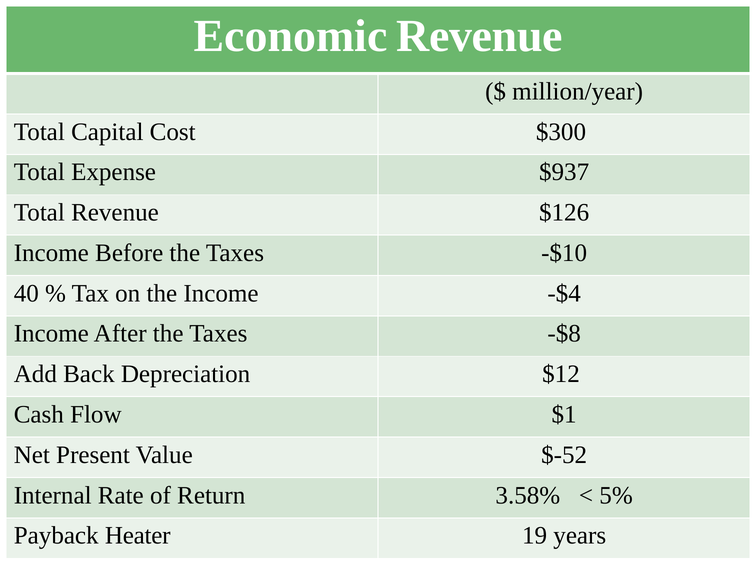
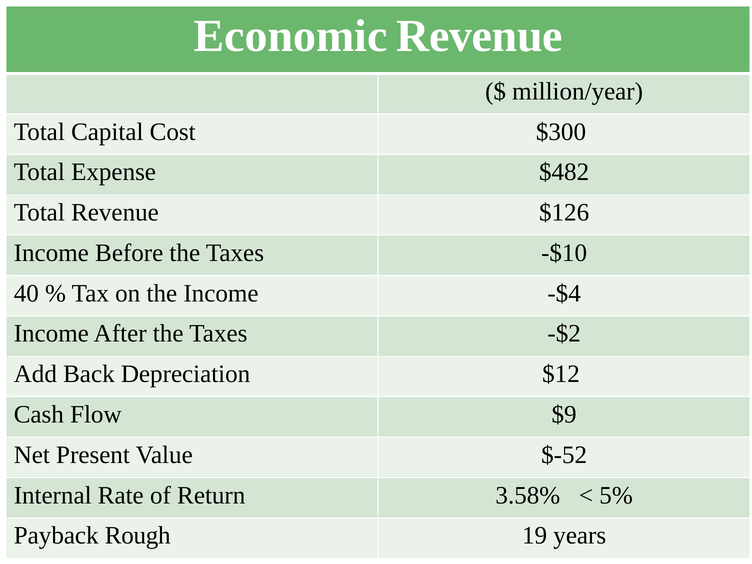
$937: $937 -> $482
-$8: -$8 -> -$2
$1: $1 -> $9
Heater: Heater -> Rough
